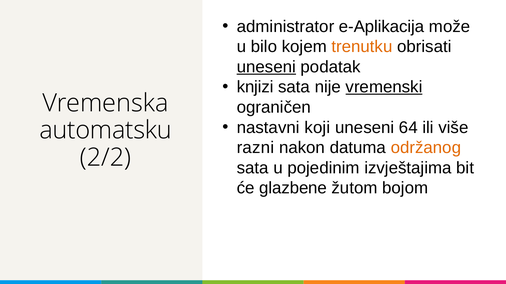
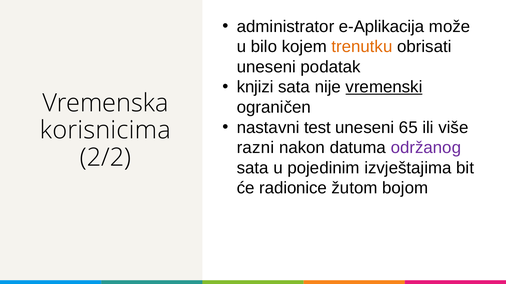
uneseni at (266, 67) underline: present -> none
koji: koji -> test
64: 64 -> 65
automatsku: automatsku -> korisnicima
održanog colour: orange -> purple
glazbene: glazbene -> radionice
